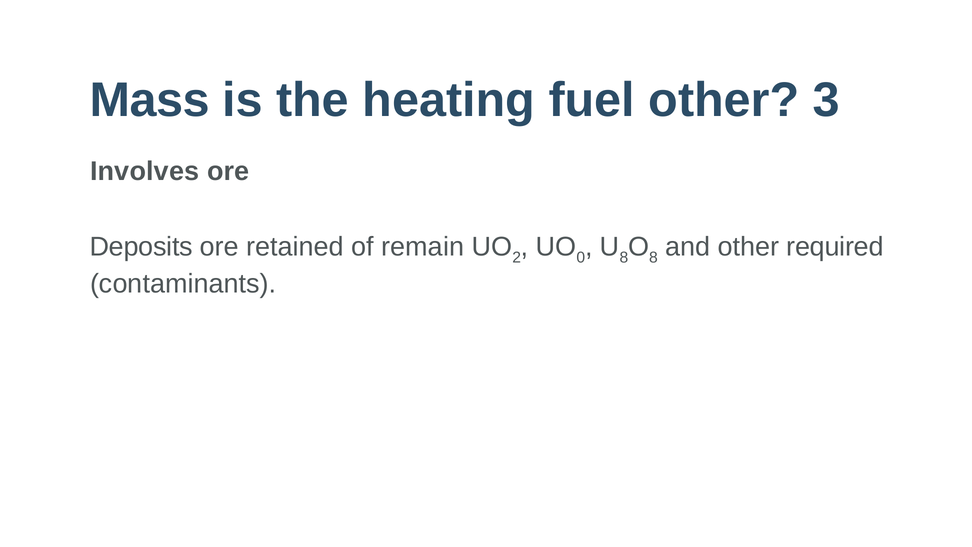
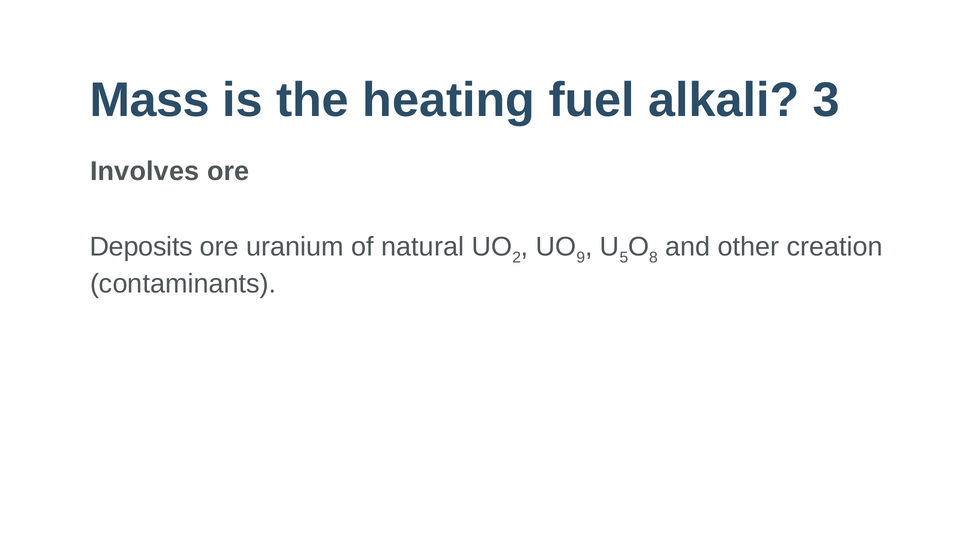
fuel other: other -> alkali
retained: retained -> uranium
remain: remain -> natural
0: 0 -> 9
8 at (624, 257): 8 -> 5
required: required -> creation
